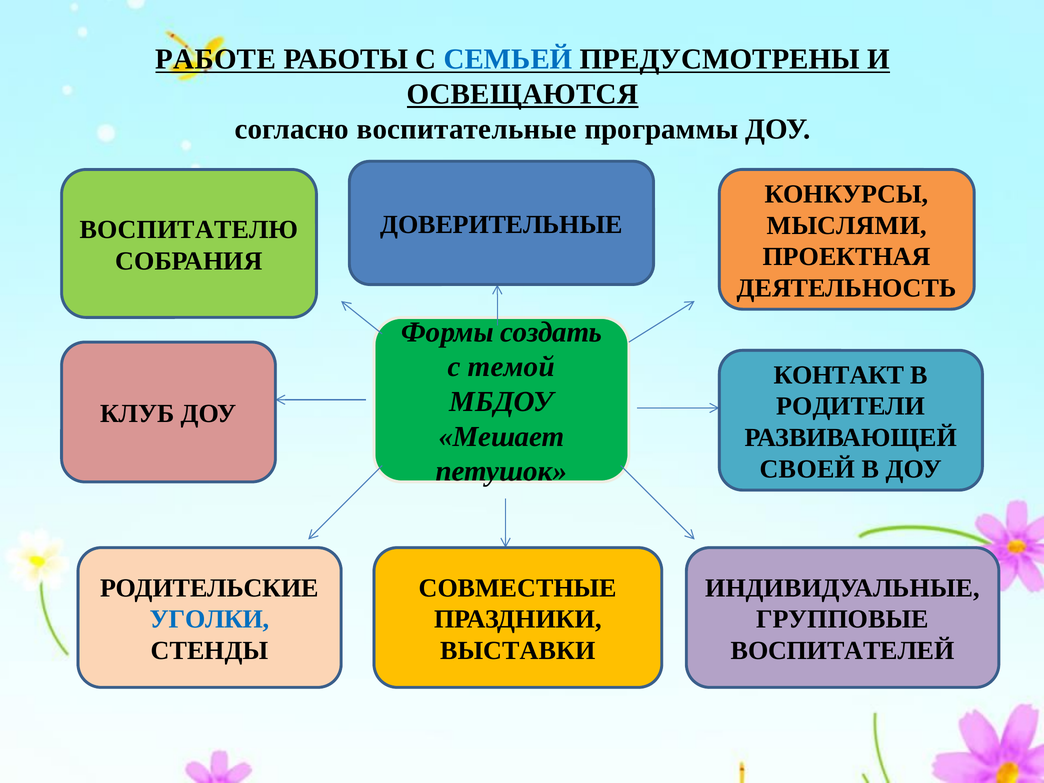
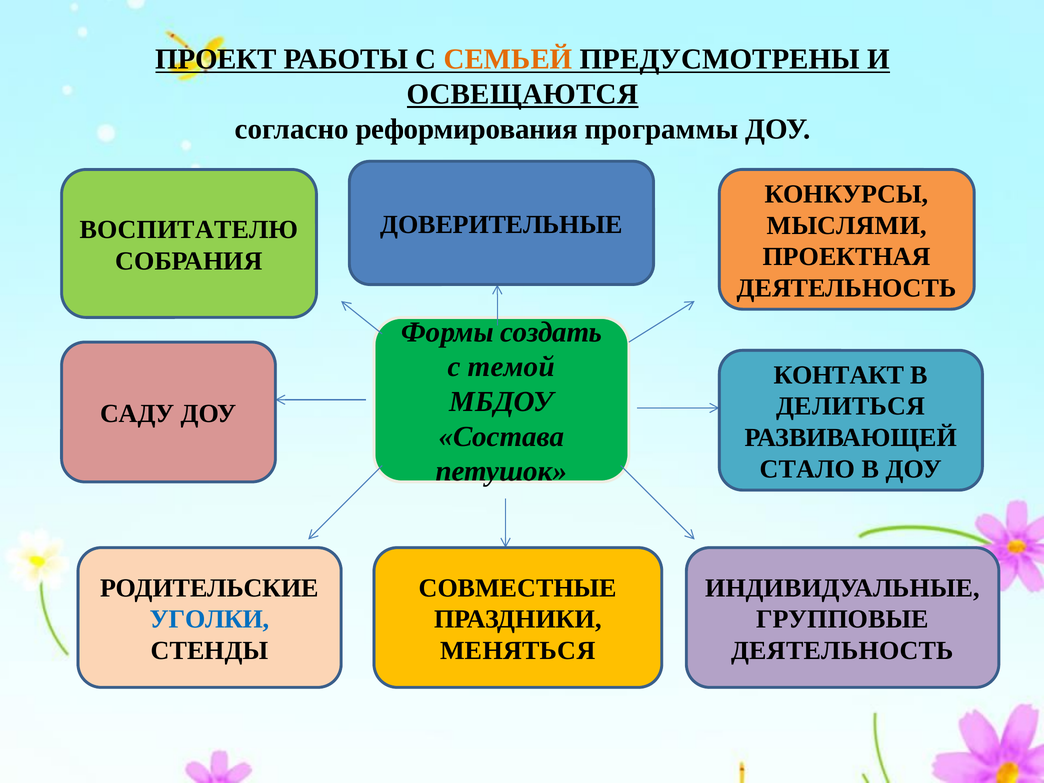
РАБОТЕ: РАБОТЕ -> ПРОЕКТ
СЕМЬЕЙ colour: blue -> orange
воспитательные: воспитательные -> реформирования
РОДИТЕЛИ: РОДИТЕЛИ -> ДЕЛИТЬСЯ
КЛУБ: КЛУБ -> САДУ
Мешает: Мешает -> Состава
СВОЕЙ: СВОЕЙ -> СТАЛО
ВЫСТАВКИ: ВЫСТАВКИ -> МЕНЯТЬСЯ
ВОСПИТАТЕЛЕЙ at (843, 651): ВОСПИТАТЕЛЕЙ -> ДЕЯТЕЛЬНОСТЬ
